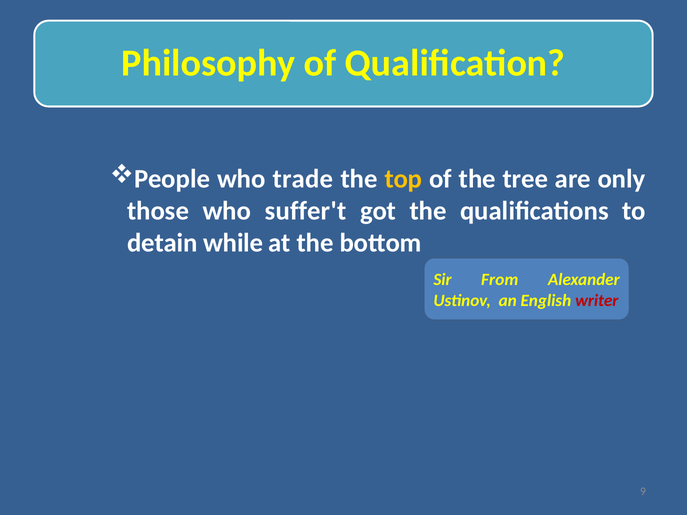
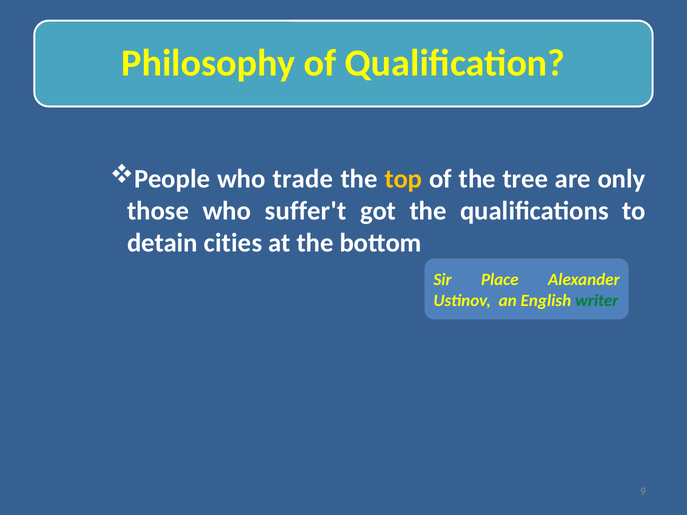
while: while -> cities
From: From -> Place
writer colour: red -> green
